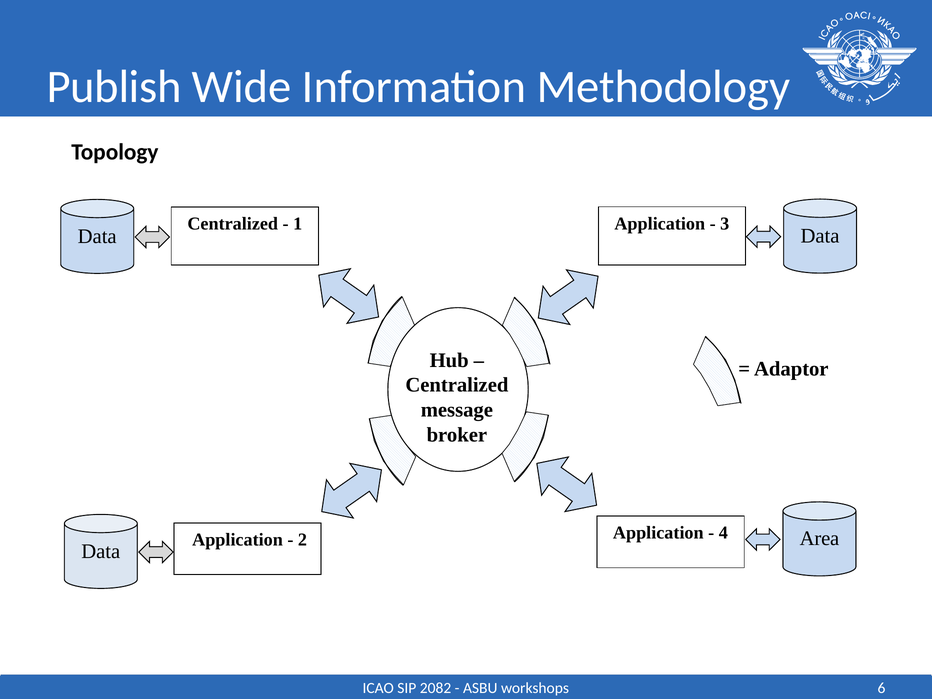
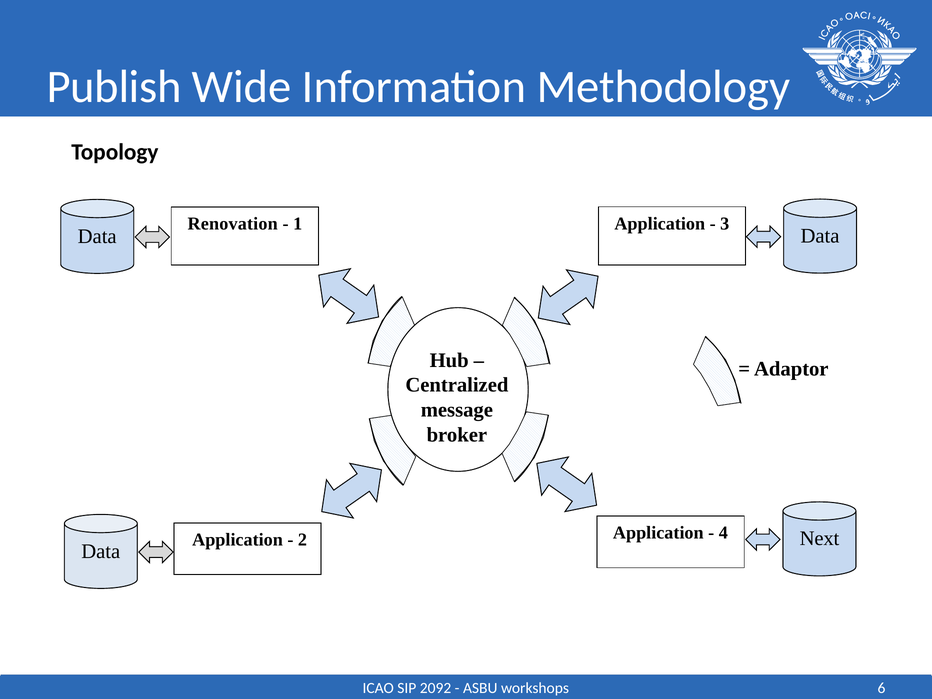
Centralized at (233, 224): Centralized -> Renovation
Area: Area -> Next
2082: 2082 -> 2092
